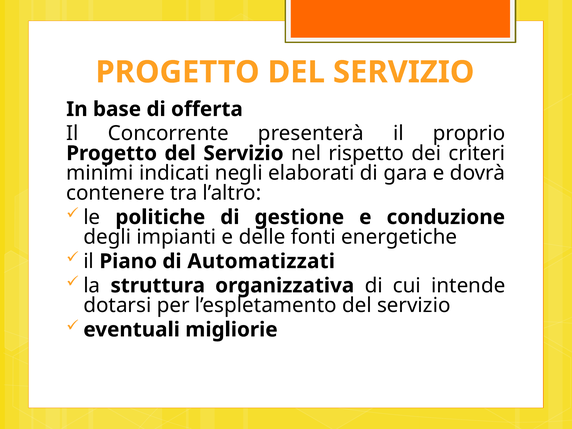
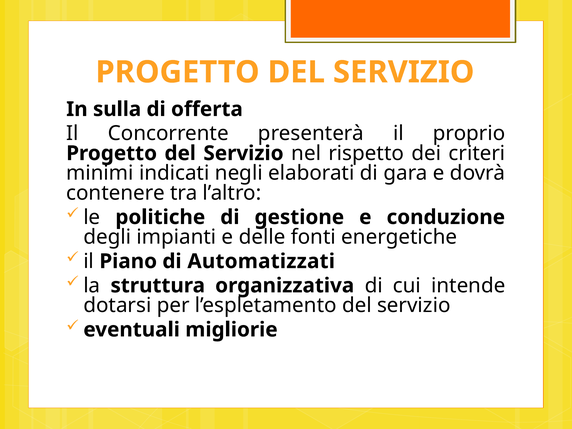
base: base -> sulla
